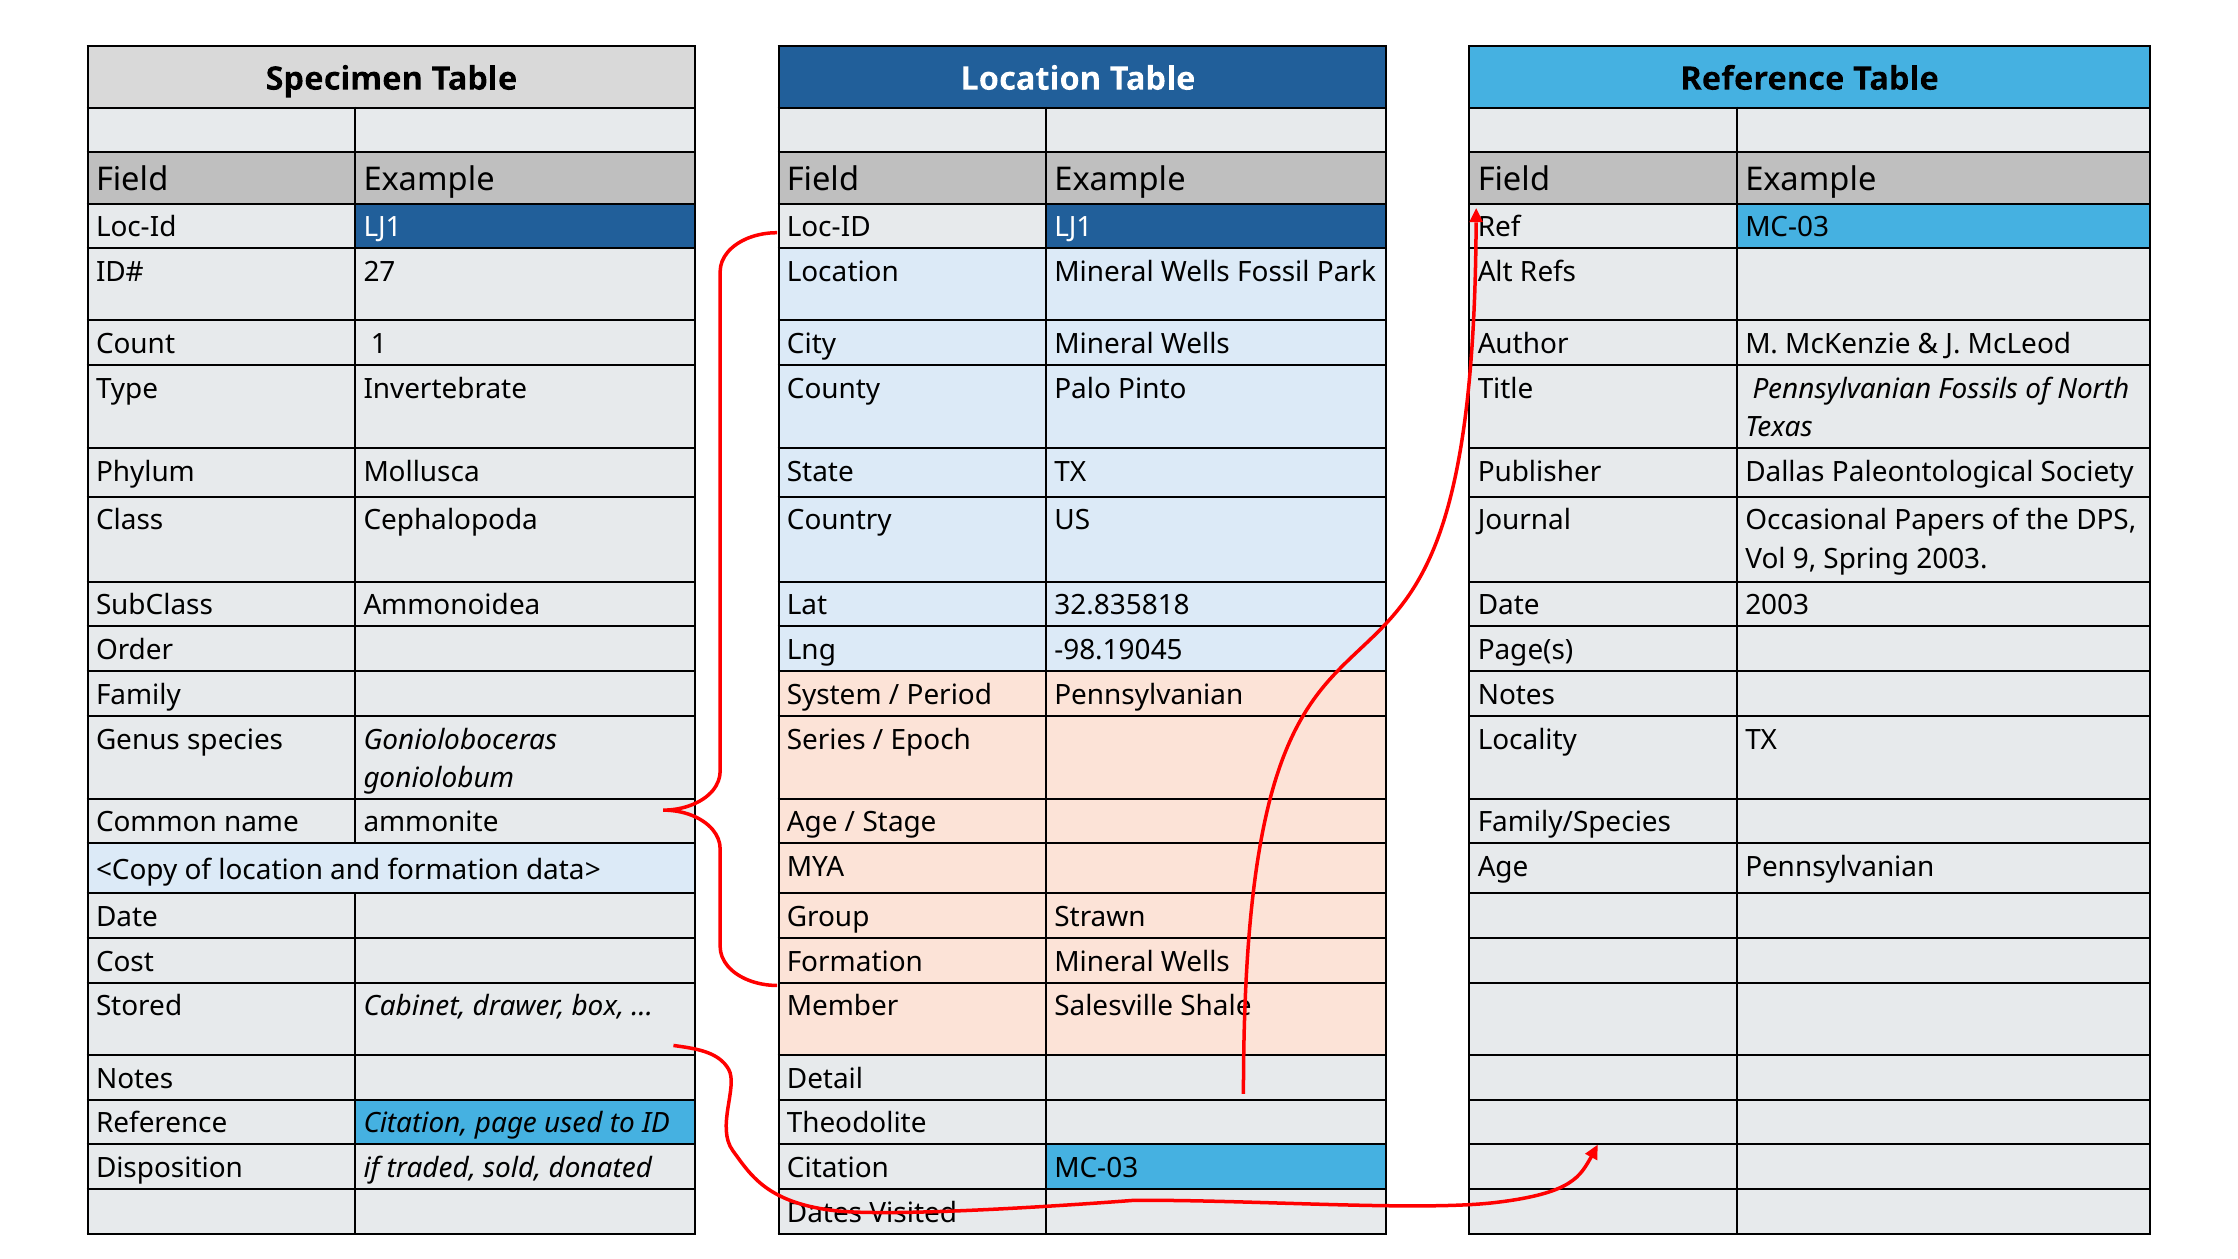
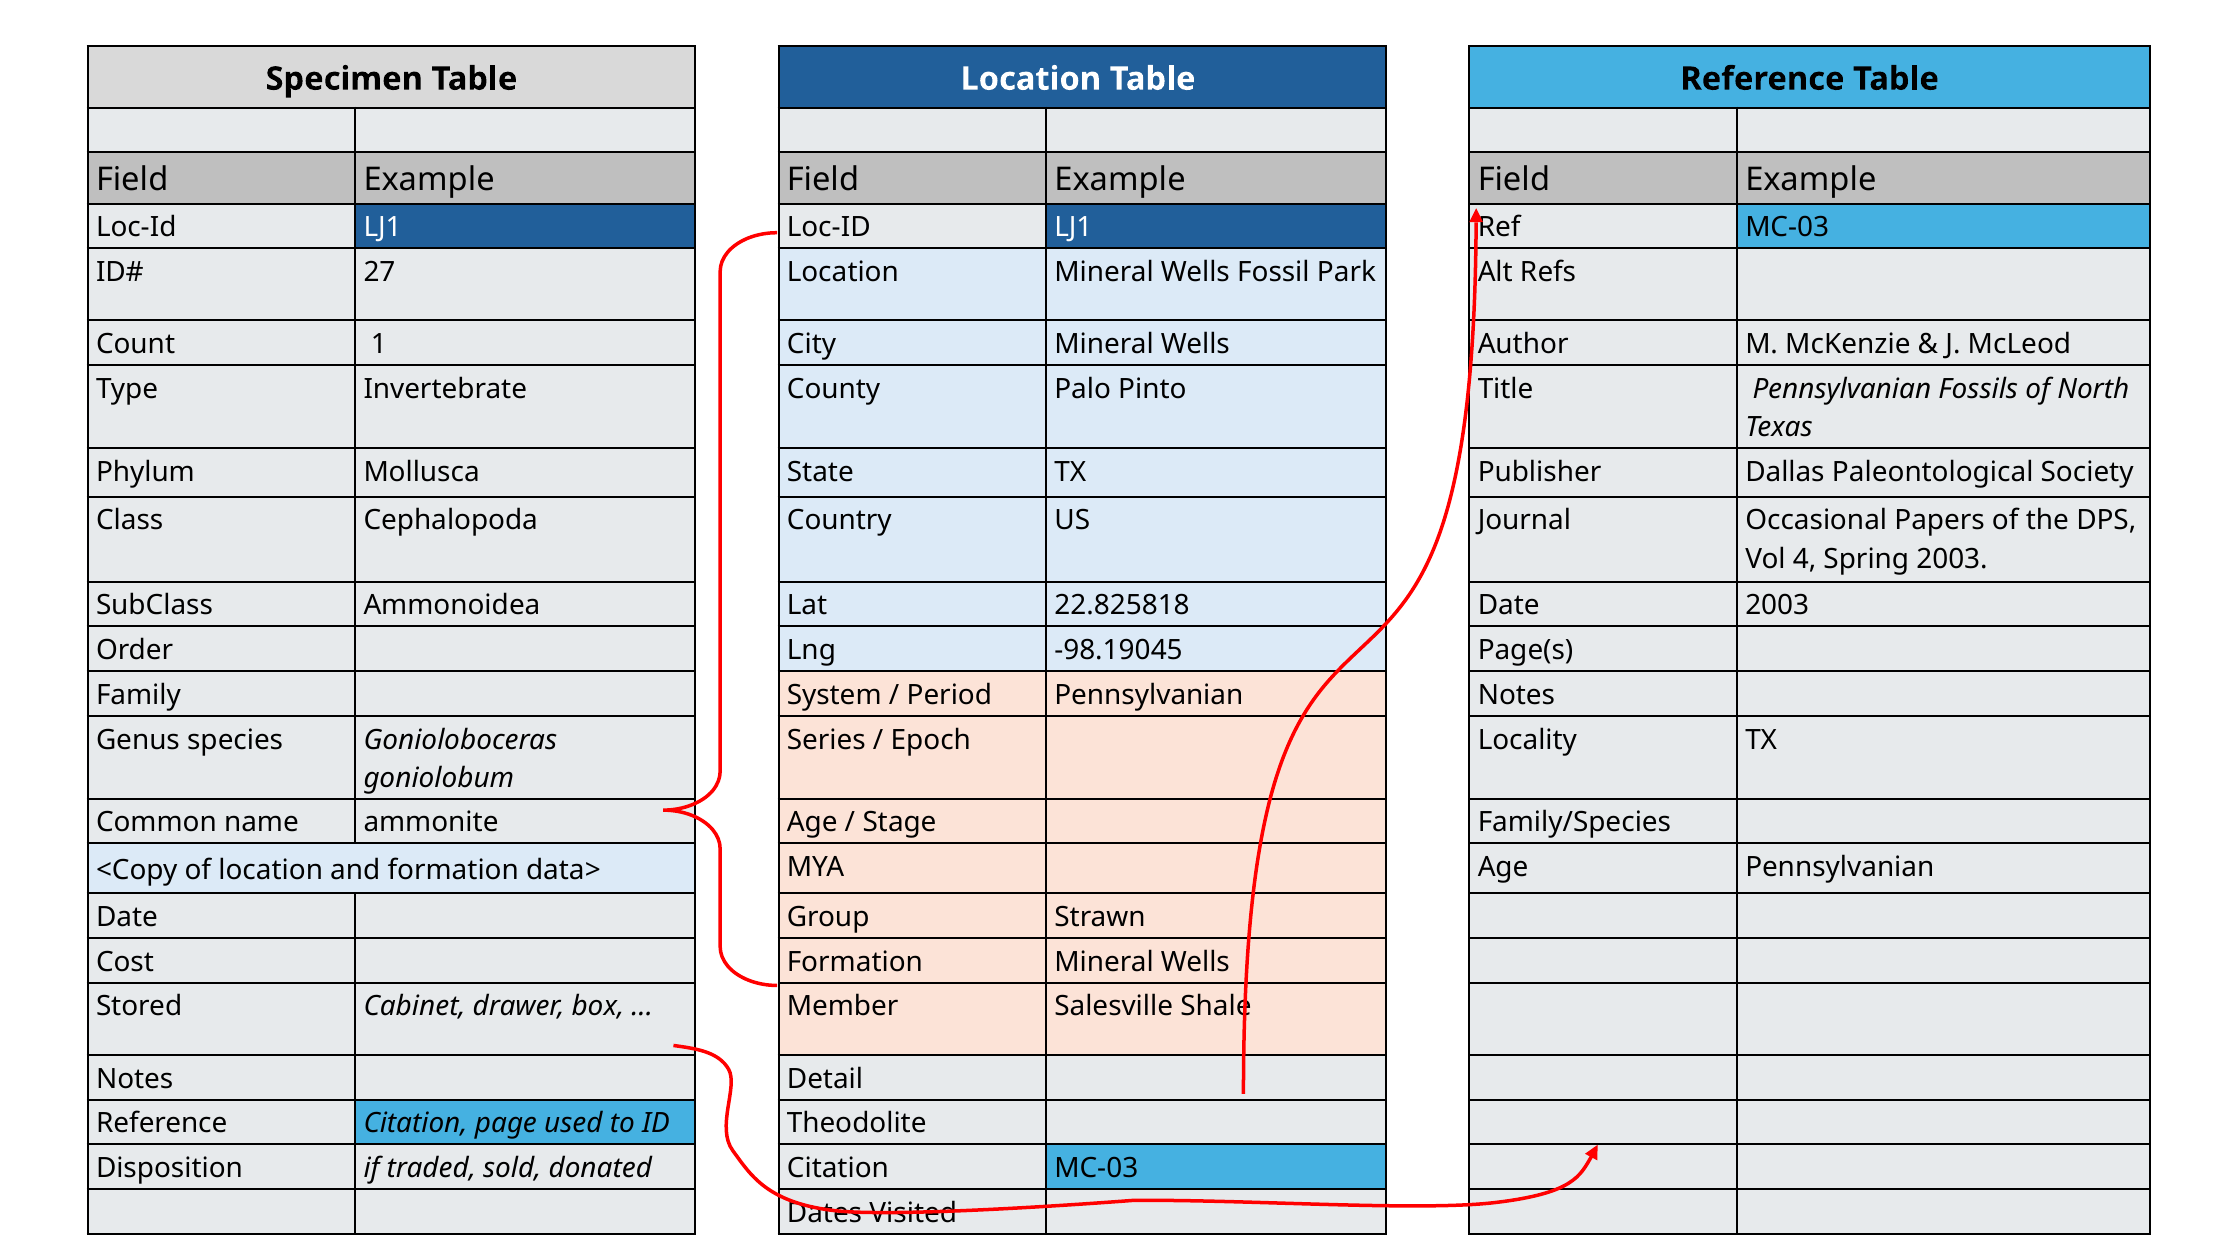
9: 9 -> 4
32.835818: 32.835818 -> 22.825818
